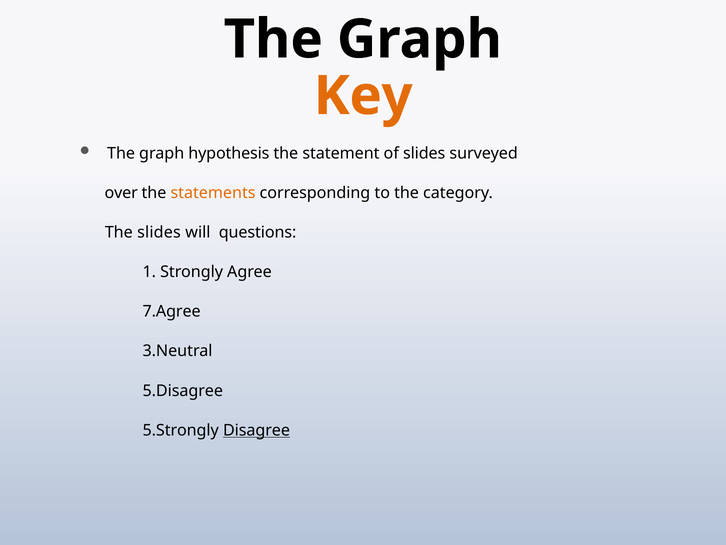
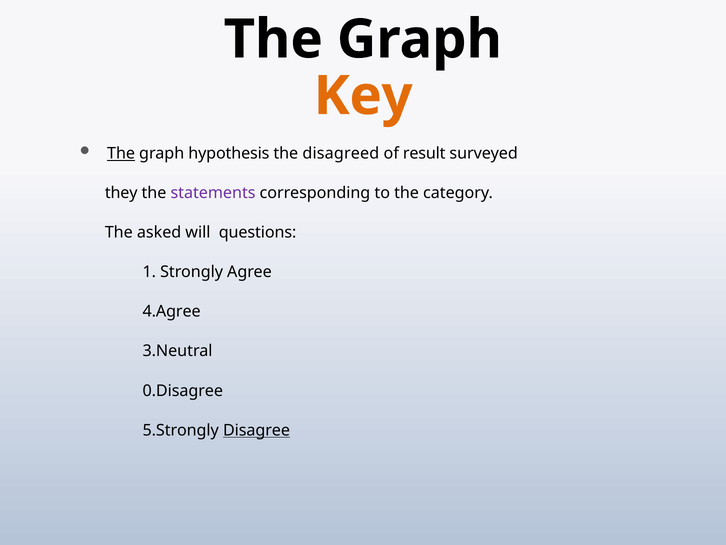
The at (121, 153) underline: none -> present
statement: statement -> disagreed
of slides: slides -> result
over: over -> they
statements colour: orange -> purple
The slides: slides -> asked
7.Agree: 7.Agree -> 4.Agree
5.Disagree: 5.Disagree -> 0.Disagree
